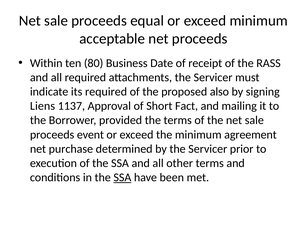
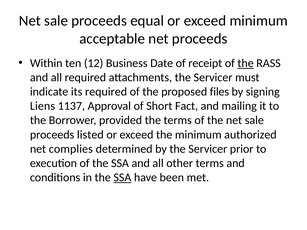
80: 80 -> 12
the at (246, 63) underline: none -> present
also: also -> files
event: event -> listed
agreement: agreement -> authorized
purchase: purchase -> complies
